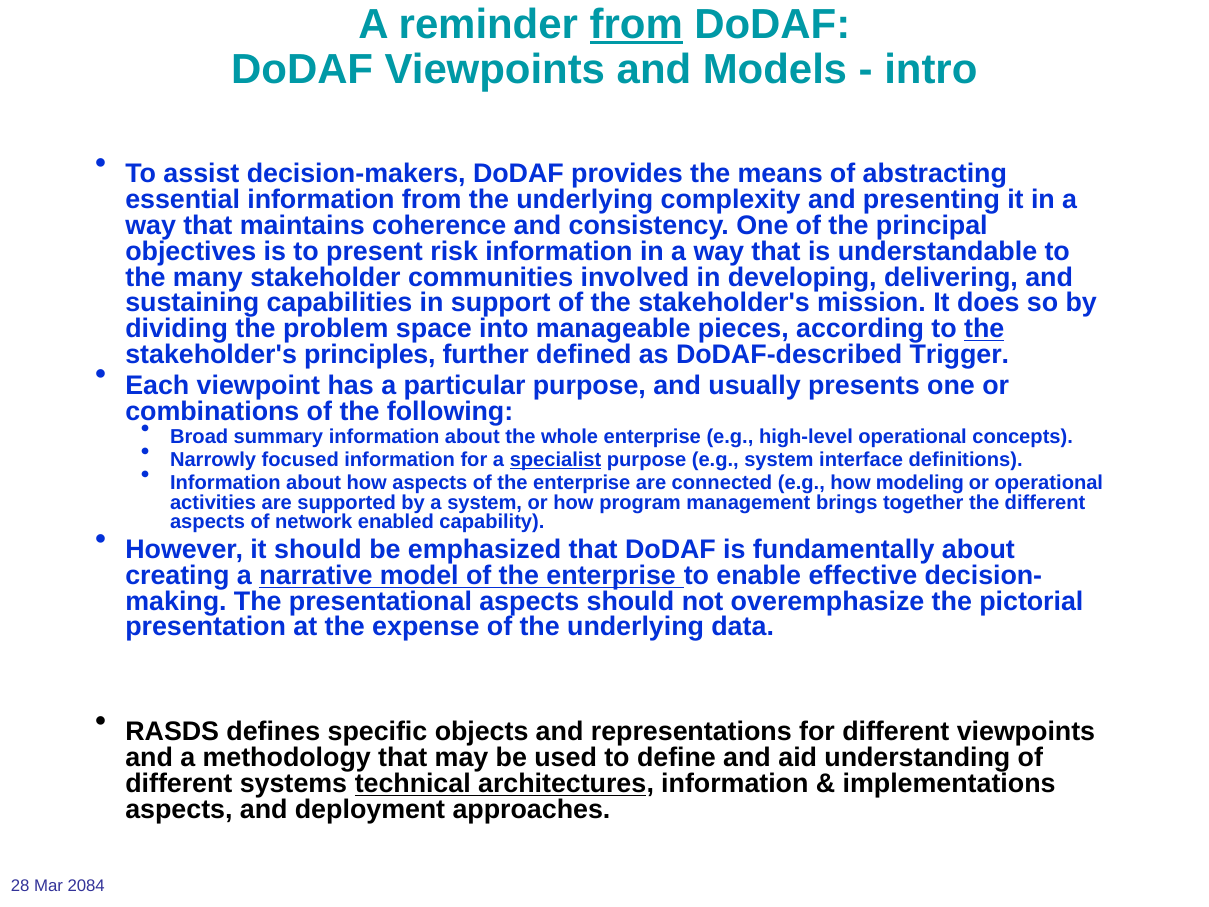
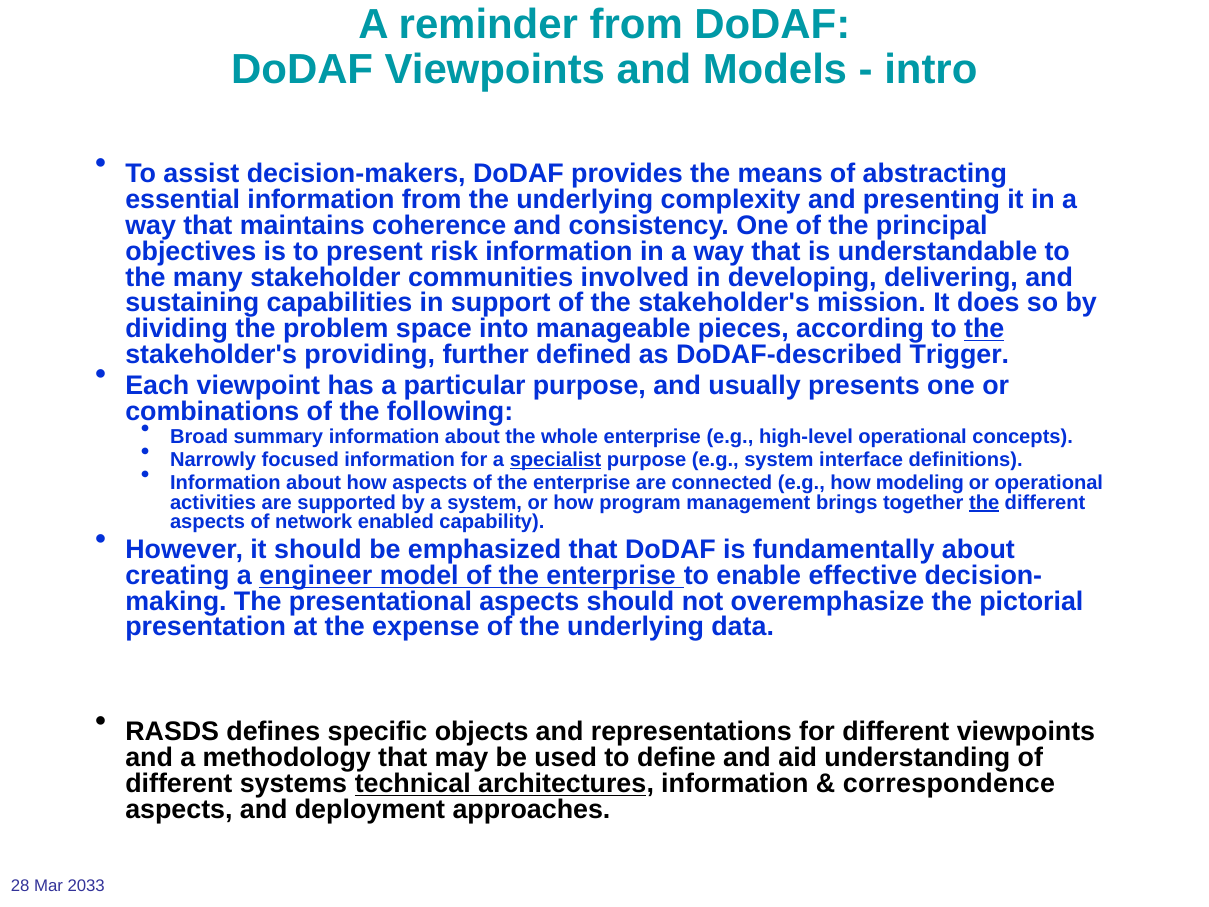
from at (636, 25) underline: present -> none
principles: principles -> providing
the at (984, 502) underline: none -> present
narrative: narrative -> engineer
implementations: implementations -> correspondence
2084: 2084 -> 2033
